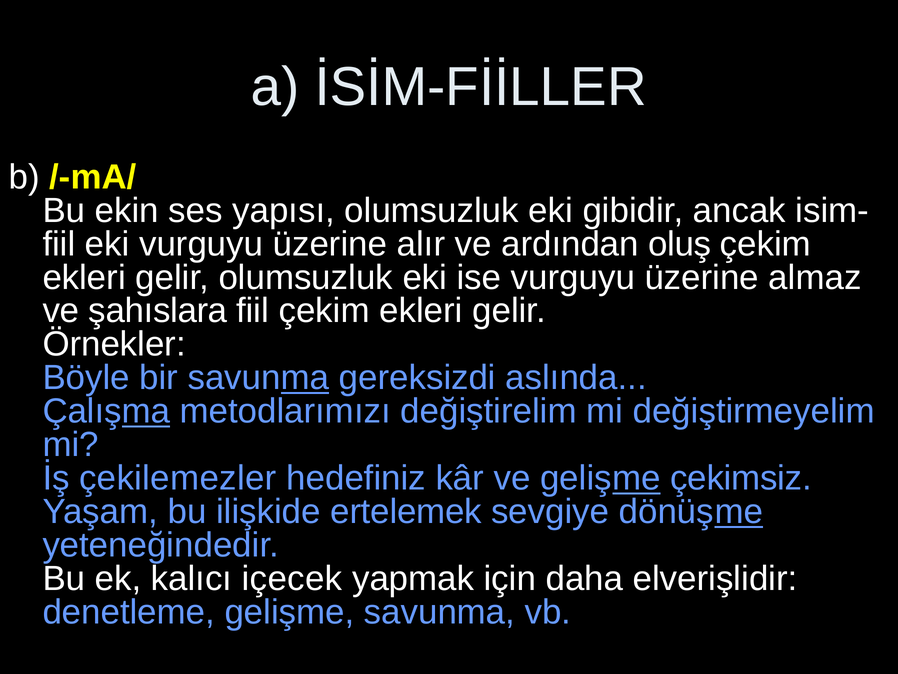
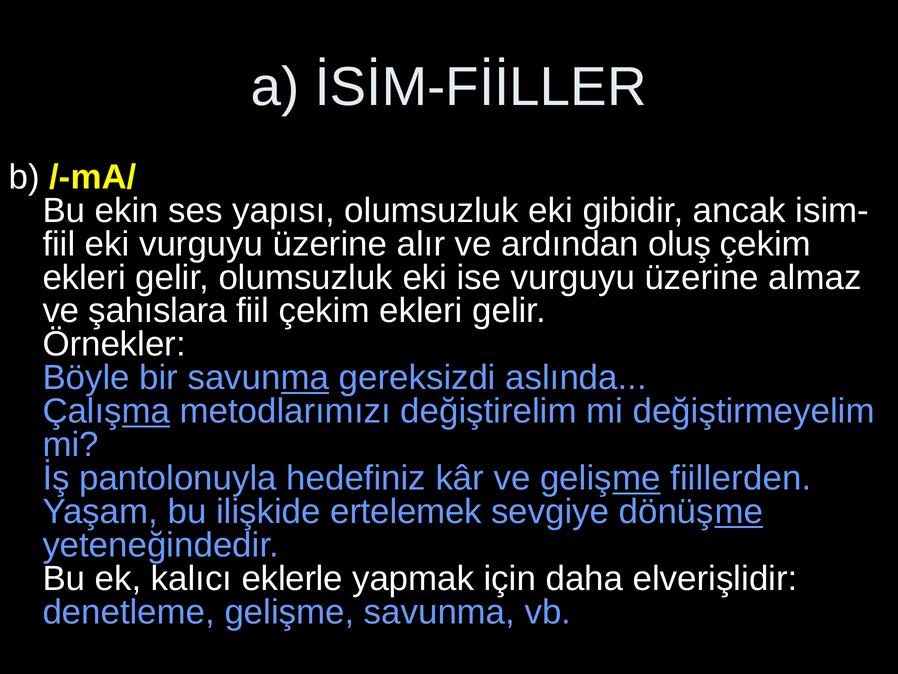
çekilemezler: çekilemezler -> pantolonuyla
çekimsiz: çekimsiz -> fiillerden
içecek: içecek -> eklerle
